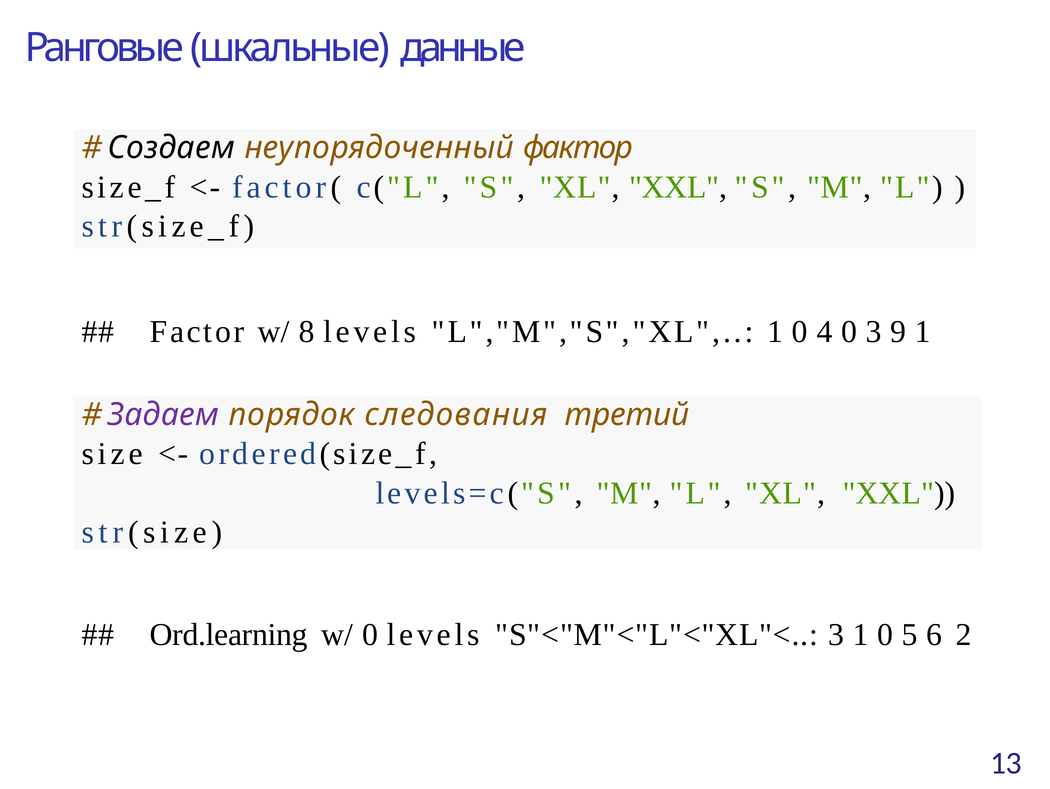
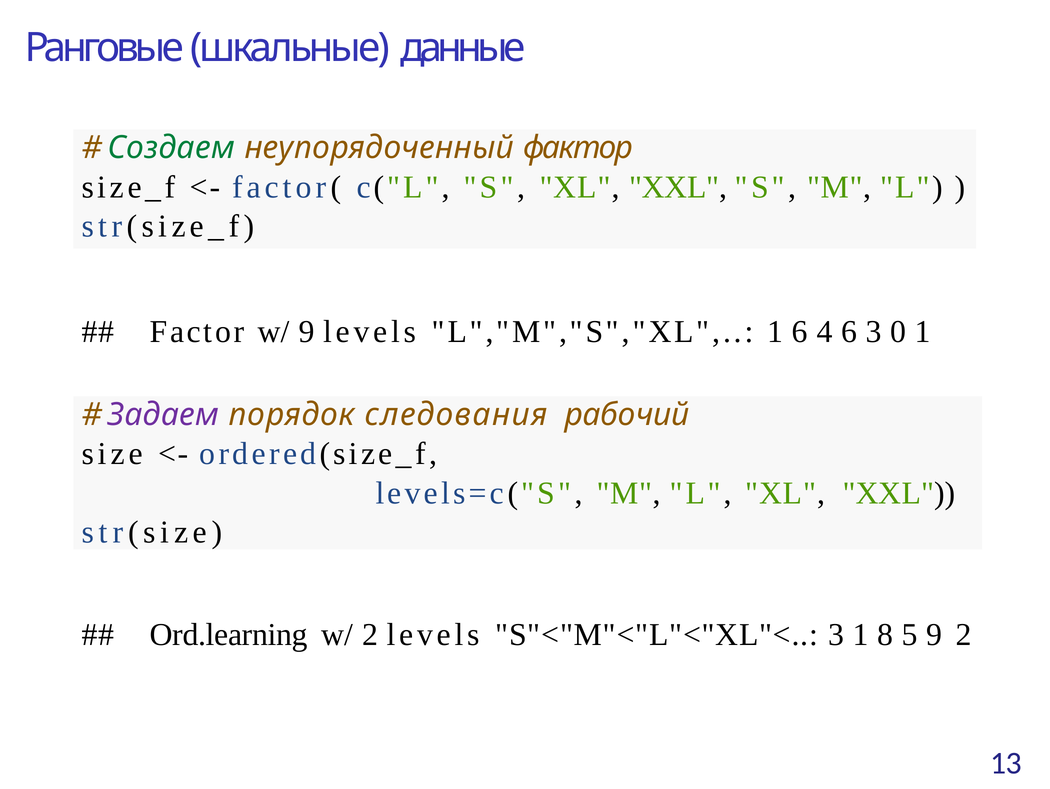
Создаем colour: black -> green
w/ 8: 8 -> 9
L","M","S","XL 1 0: 0 -> 6
4 0: 0 -> 6
9: 9 -> 0
третий: третий -> рабочий
w/ 0: 0 -> 2
3 1 0: 0 -> 8
5 6: 6 -> 9
